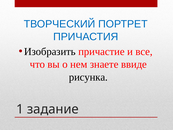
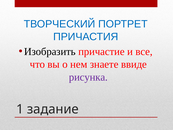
рисунка colour: black -> purple
